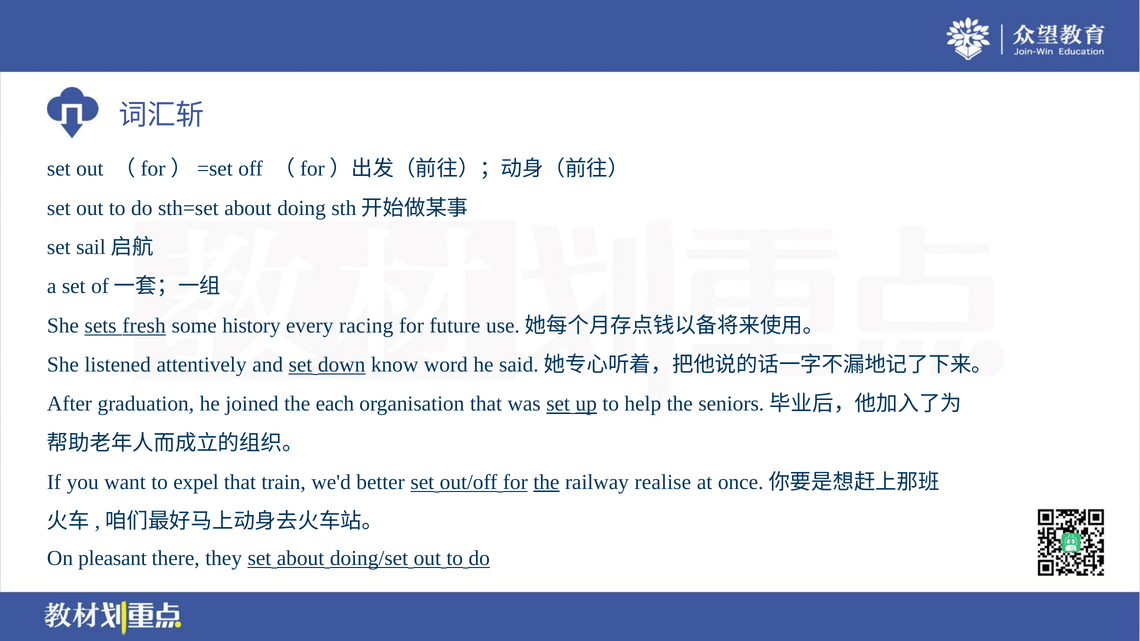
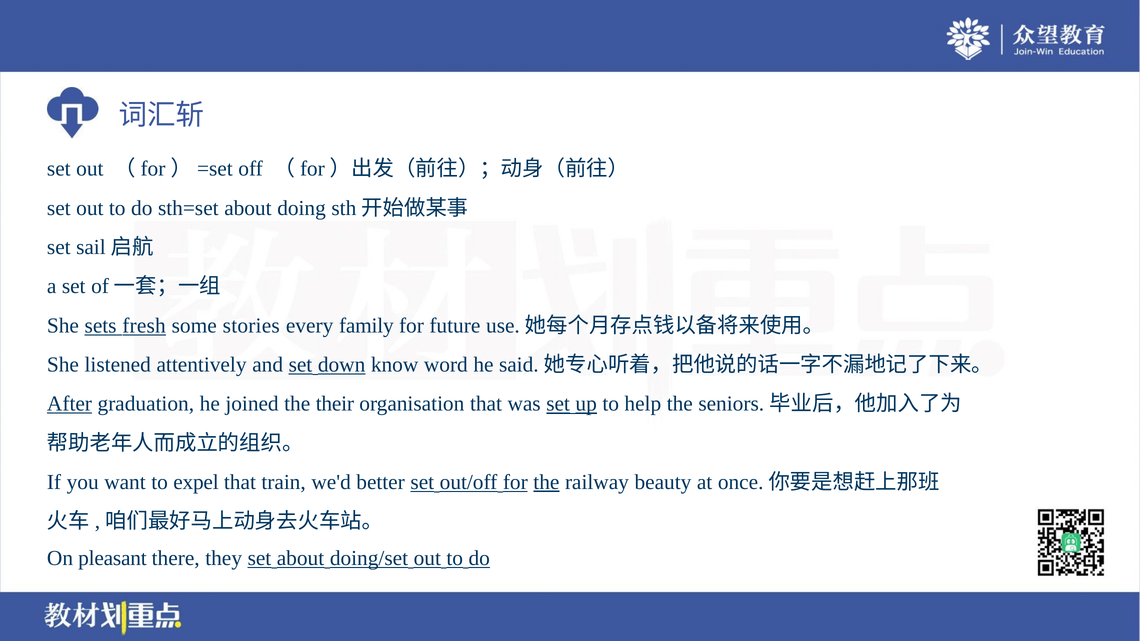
history: history -> stories
racing: racing -> family
After underline: none -> present
each: each -> their
realise: realise -> beauty
